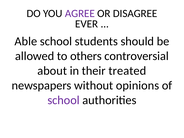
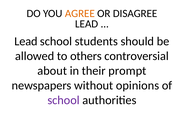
AGREE colour: purple -> orange
EVER at (87, 24): EVER -> LEAD
Able at (26, 41): Able -> Lead
treated: treated -> prompt
